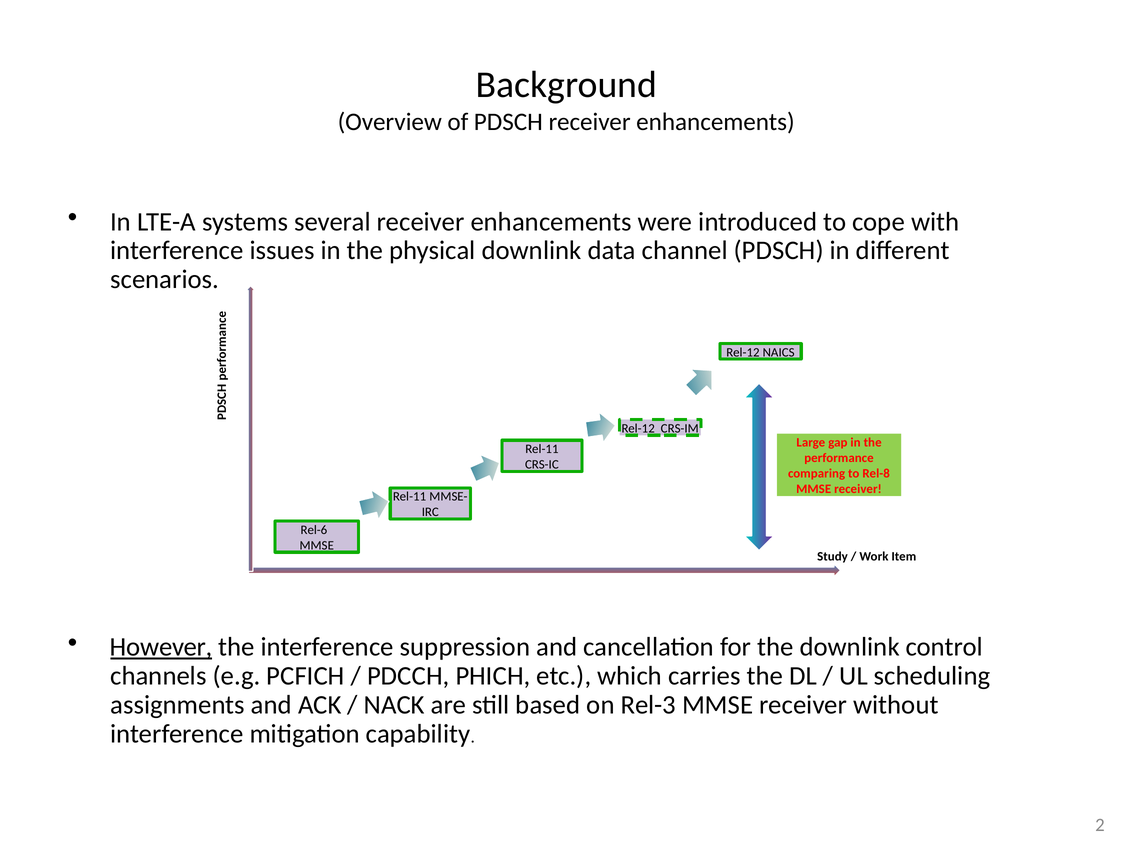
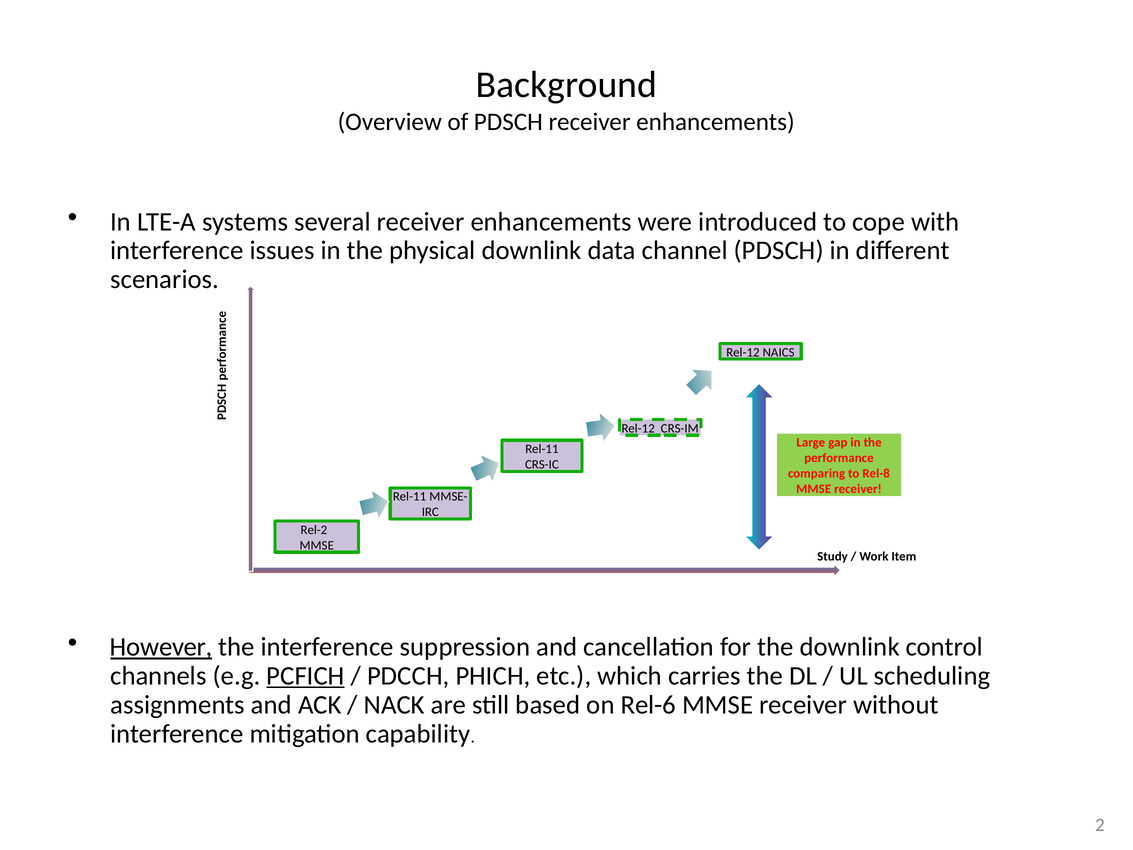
Rel-6: Rel-6 -> Rel-2
PCFICH underline: none -> present
Rel-3: Rel-3 -> Rel-6
